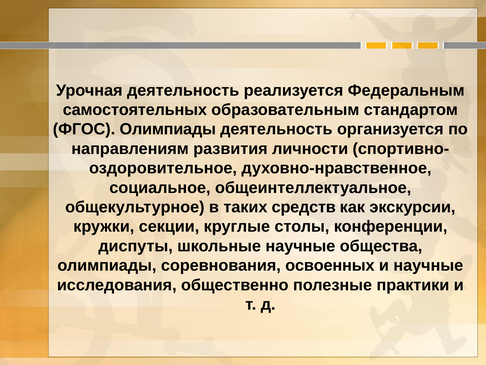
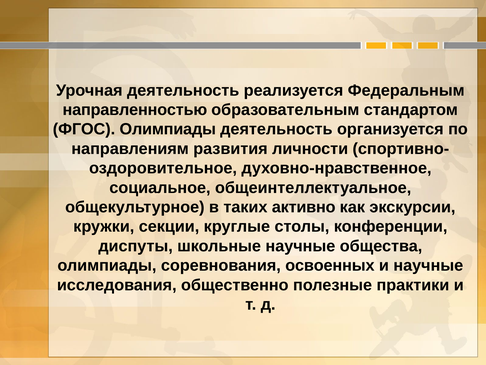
самостоятельных: самостоятельных -> направленностью
средств: средств -> активно
